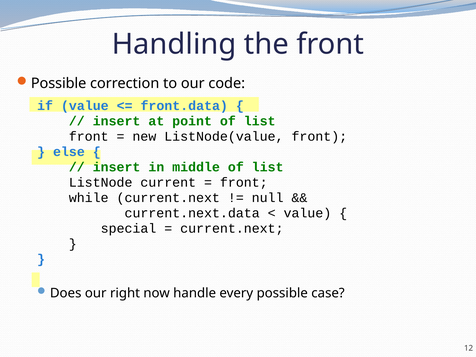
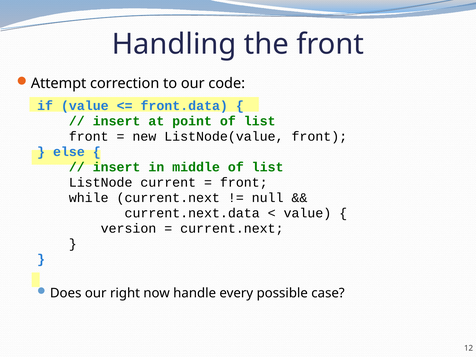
Possible at (59, 84): Possible -> Attempt
special: special -> version
